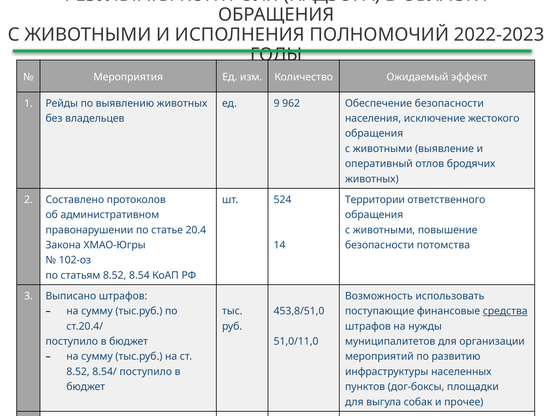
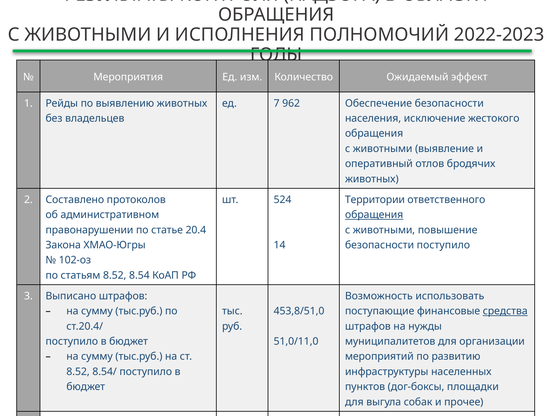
9: 9 -> 7
обращения at (374, 215) underline: none -> present
безопасности потомства: потомства -> поступило
